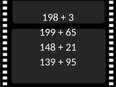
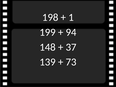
3: 3 -> 1
65: 65 -> 94
21: 21 -> 37
95: 95 -> 73
